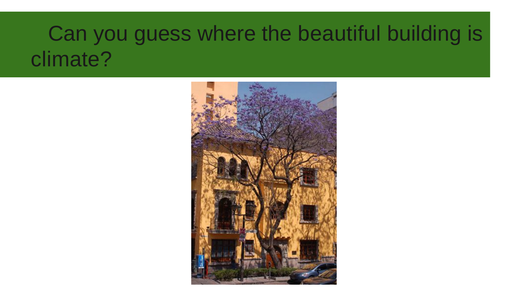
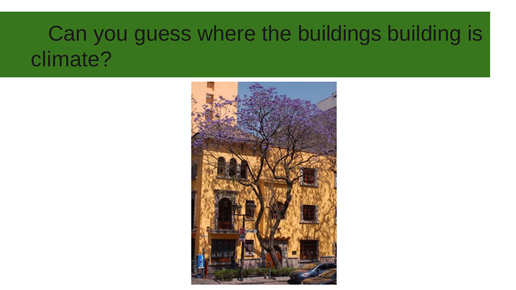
beautiful: beautiful -> buildings
